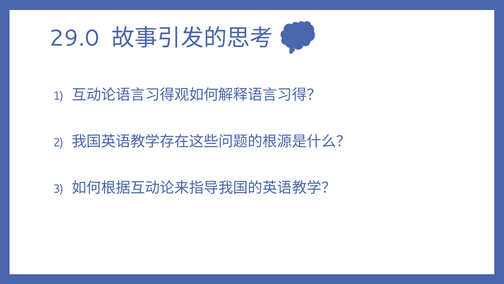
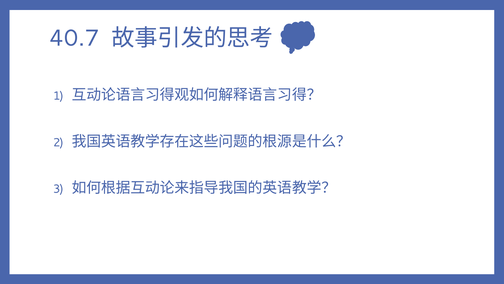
29.0: 29.0 -> 40.7
